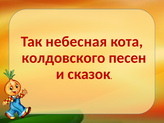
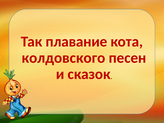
небесная: небесная -> плавание
